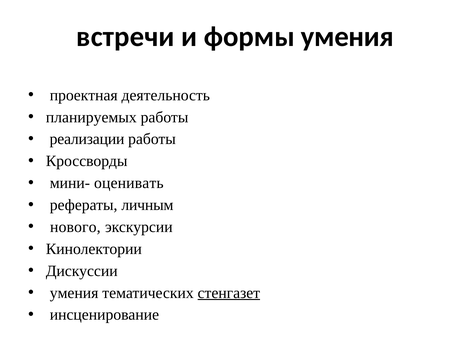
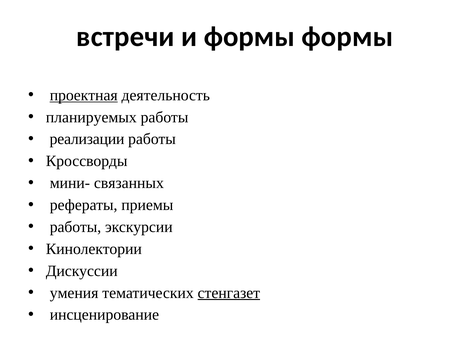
формы умения: умения -> формы
проектная underline: none -> present
оценивать: оценивать -> связанных
личным: личным -> приемы
нового at (75, 227): нового -> работы
